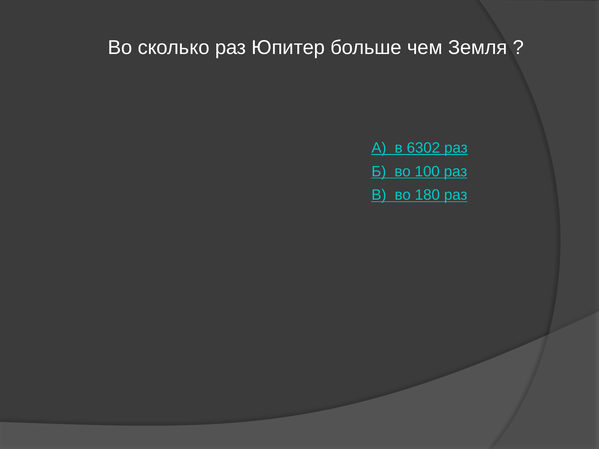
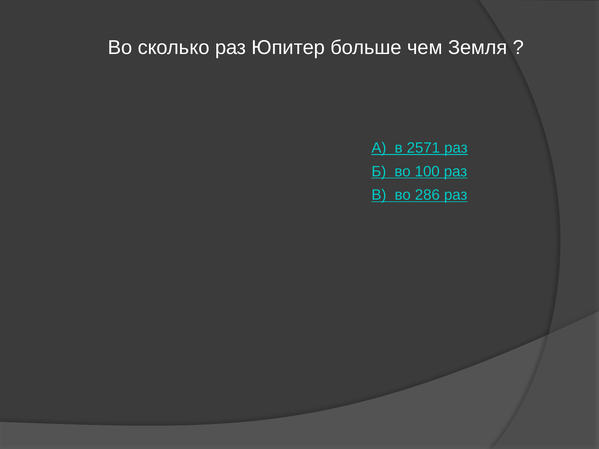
6302: 6302 -> 2571
180: 180 -> 286
